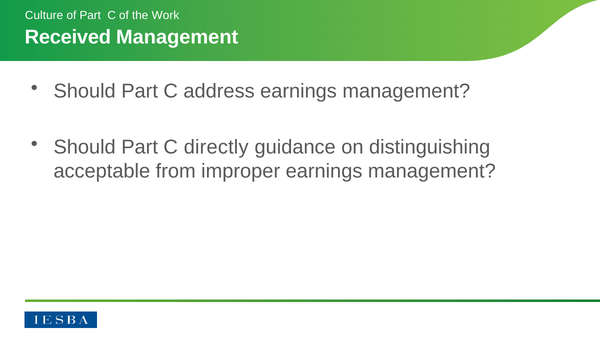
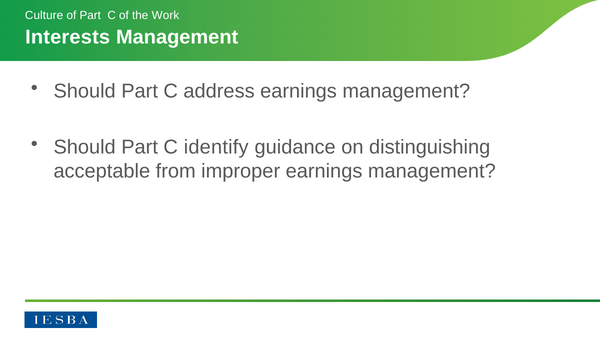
Received: Received -> Interests
directly: directly -> identify
